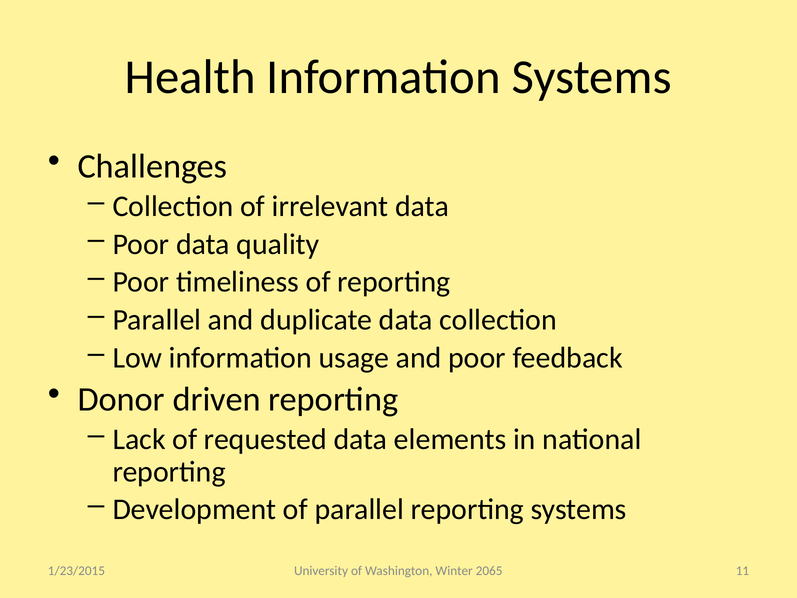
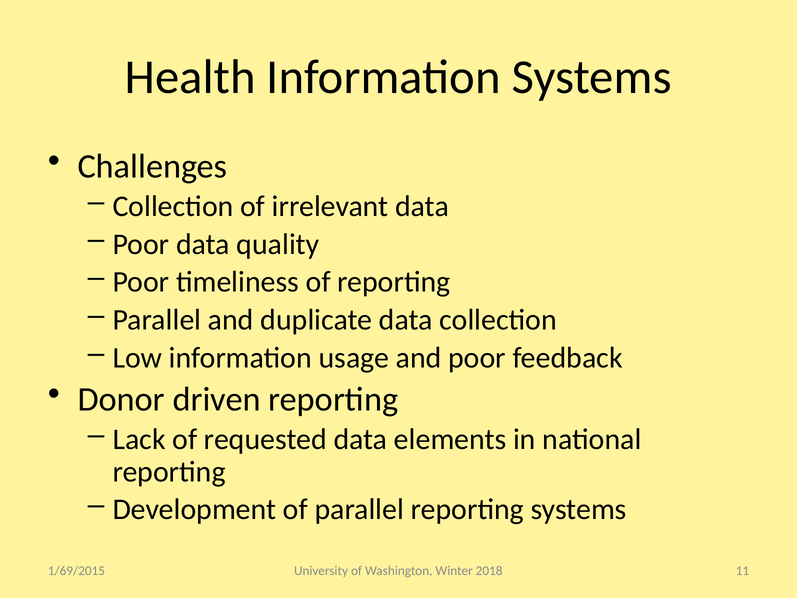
2065: 2065 -> 2018
1/23/2015: 1/23/2015 -> 1/69/2015
